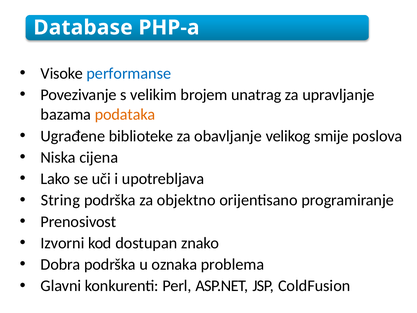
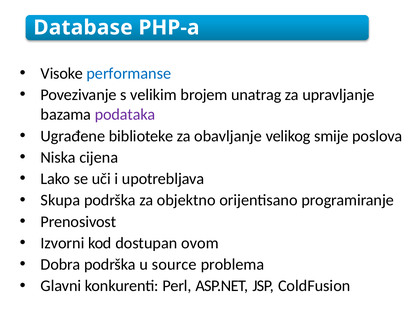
podataka colour: orange -> purple
String: String -> Skupa
znako: znako -> ovom
oznaka: oznaka -> source
